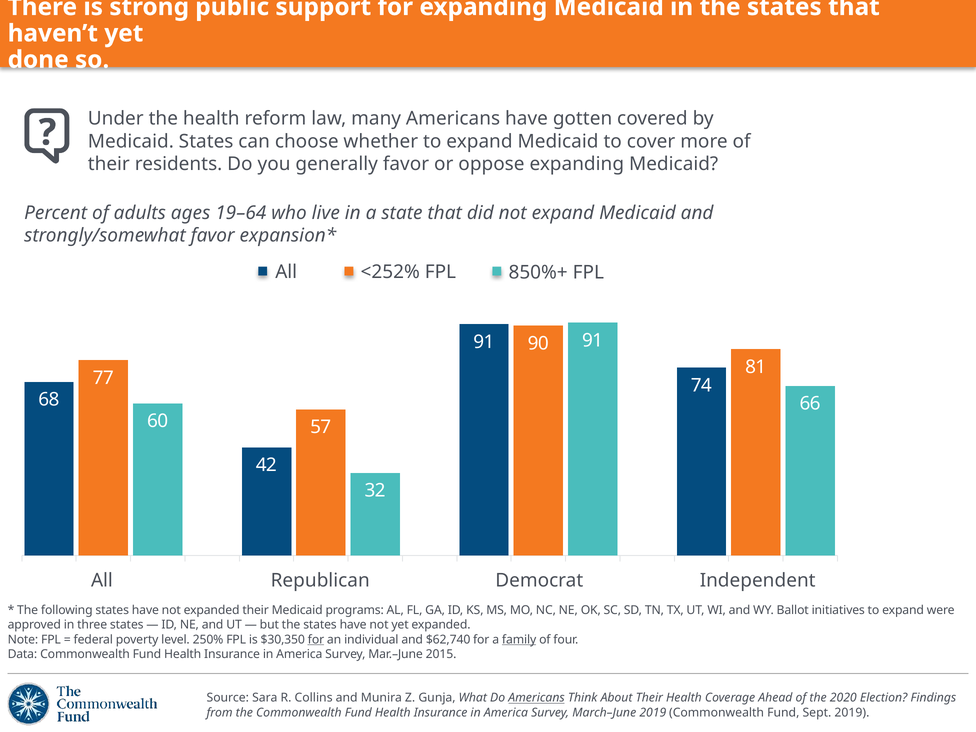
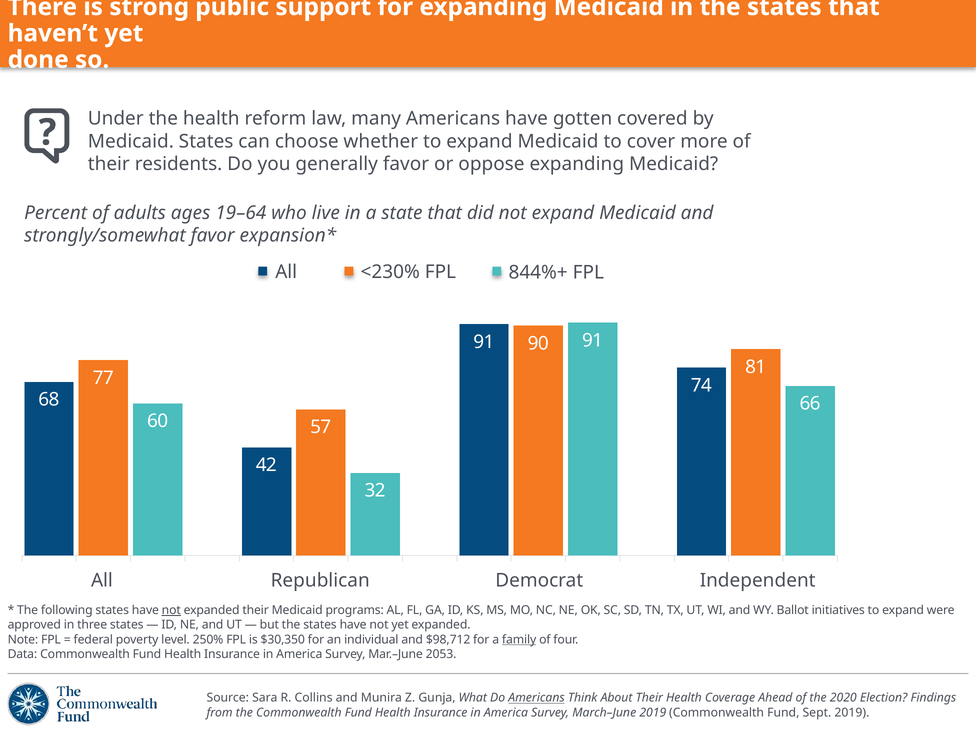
<252%: <252% -> <230%
850%+: 850%+ -> 844%+
not at (171, 610) underline: none -> present
for at (316, 640) underline: present -> none
$62,740: $62,740 -> $98,712
2015: 2015 -> 2053
